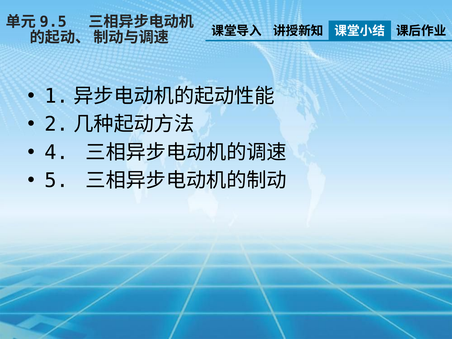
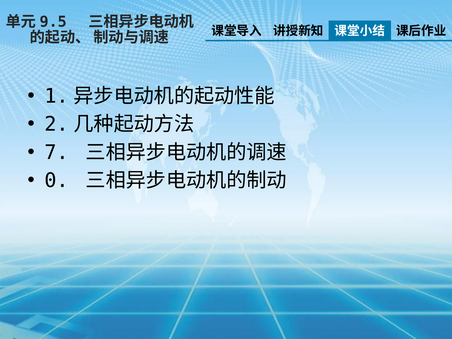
4: 4 -> 7
5: 5 -> 0
